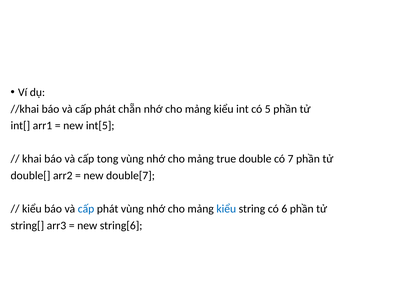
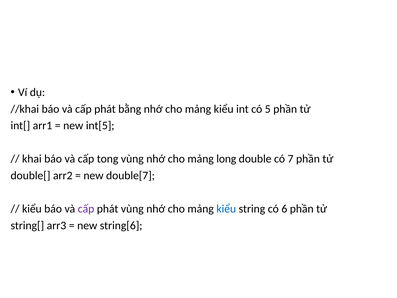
chẵn: chẵn -> bằng
true: true -> long
cấp at (86, 209) colour: blue -> purple
